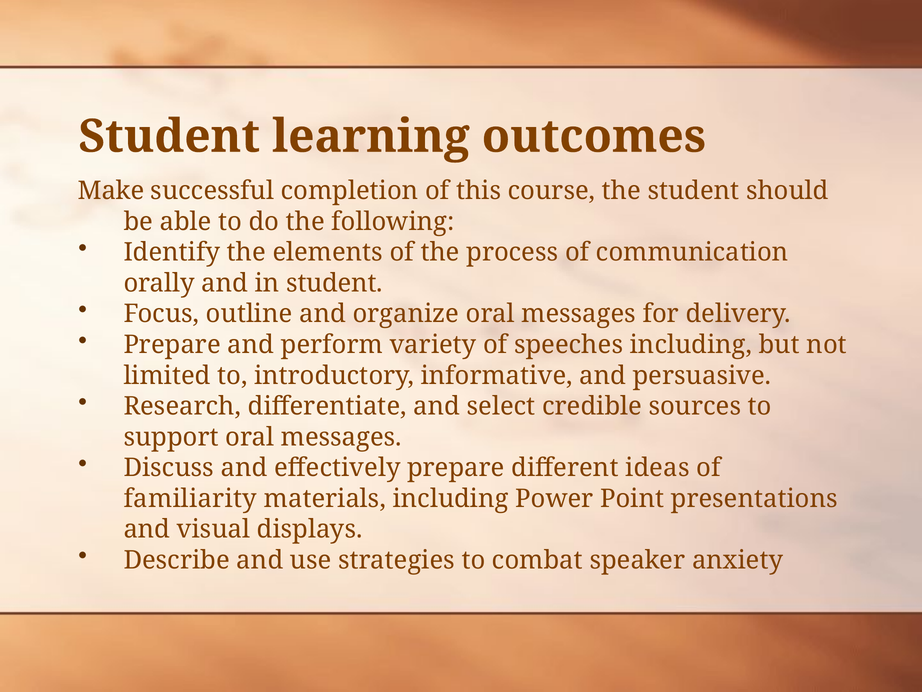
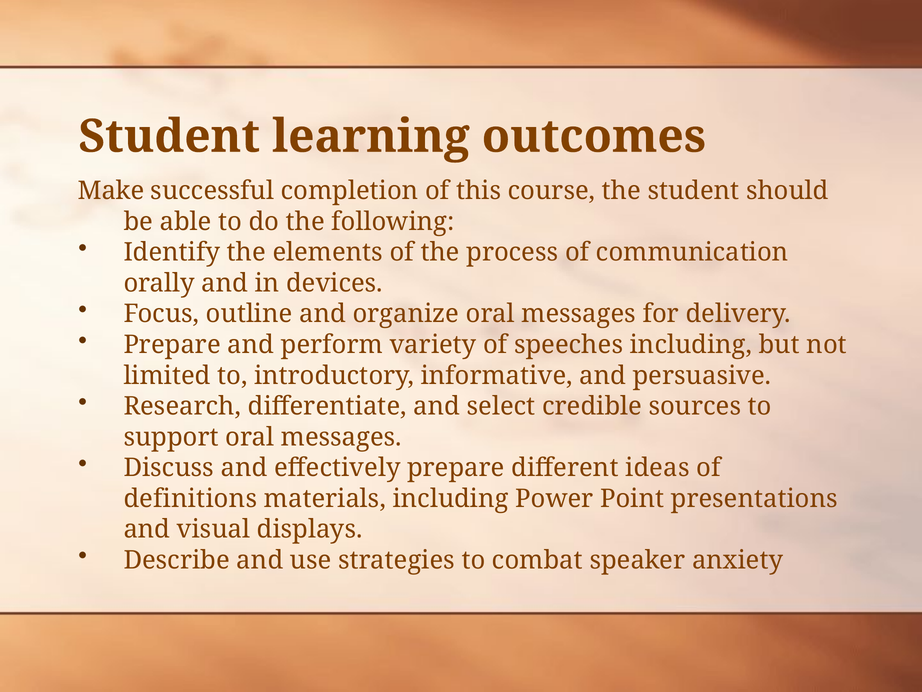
in student: student -> devices
familiarity: familiarity -> definitions
